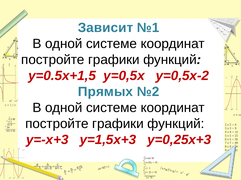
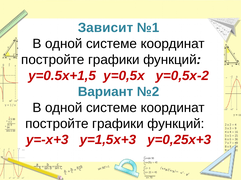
Прямых: Прямых -> Вариант
